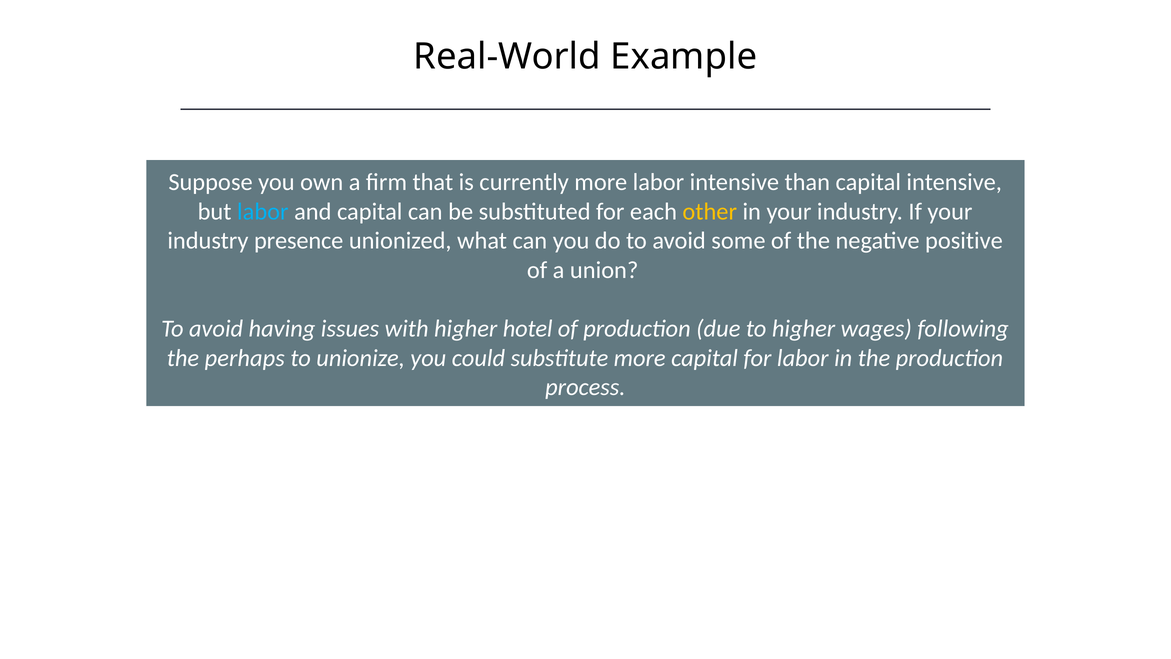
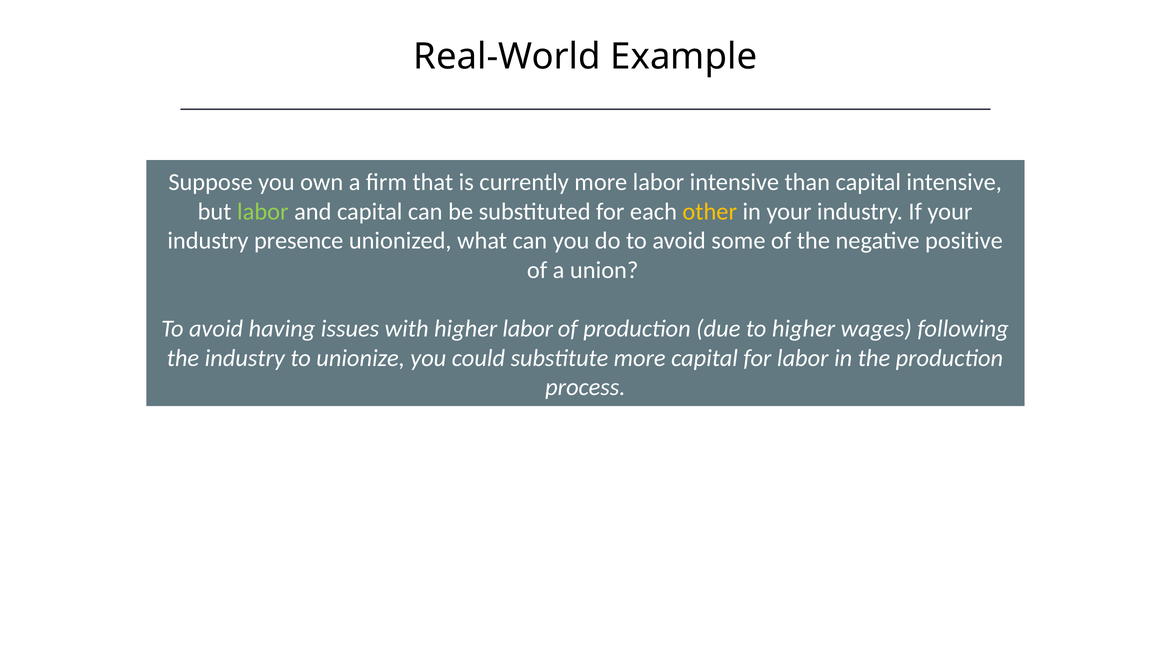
labor at (263, 211) colour: light blue -> light green
higher hotel: hotel -> labor
the perhaps: perhaps -> industry
